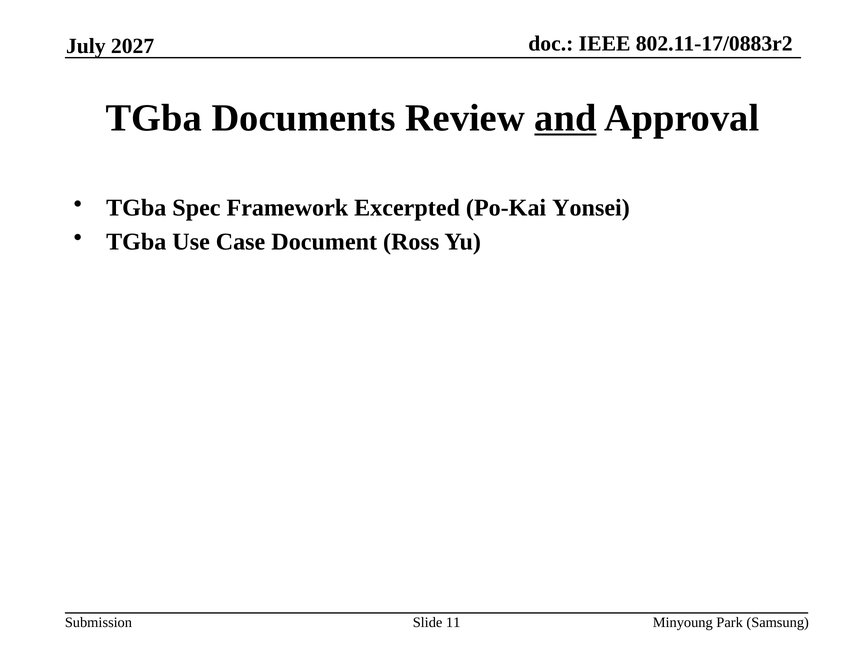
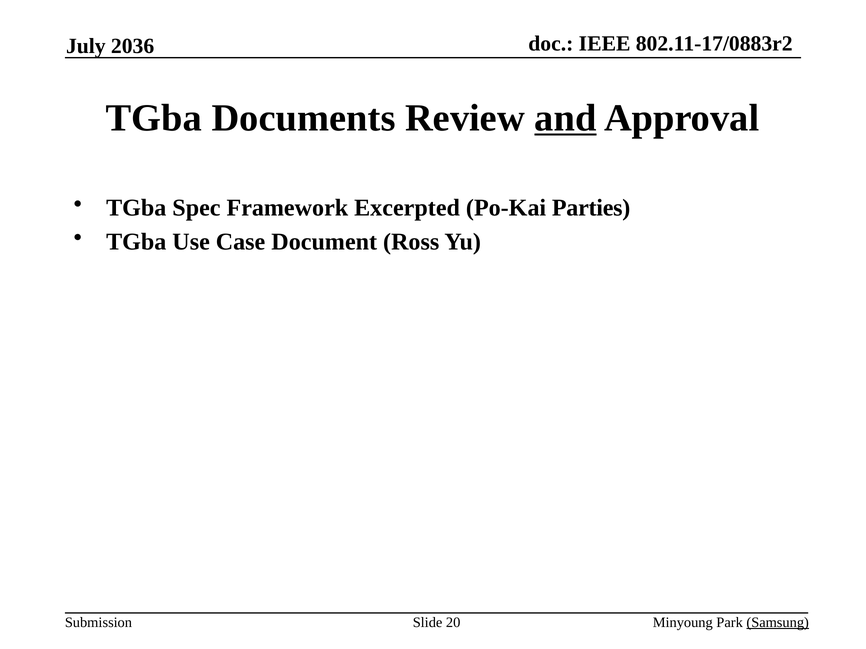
2027: 2027 -> 2036
Yonsei: Yonsei -> Parties
11: 11 -> 20
Samsung underline: none -> present
